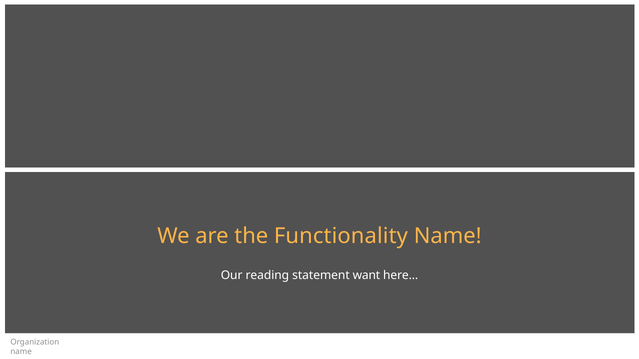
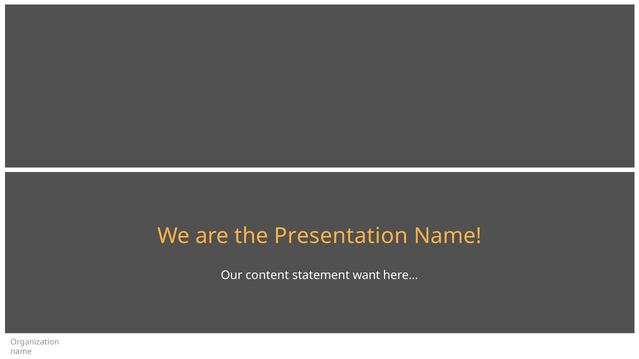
Functionality: Functionality -> Presentation
reading: reading -> content
